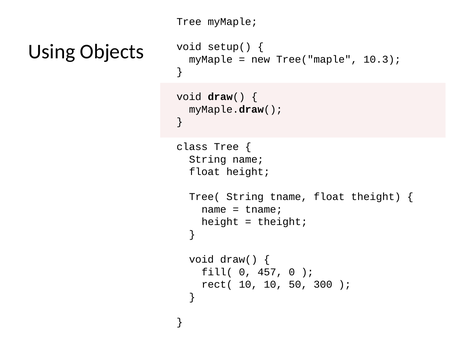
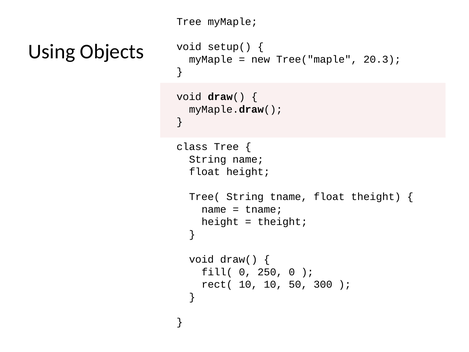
10.3: 10.3 -> 20.3
457: 457 -> 250
